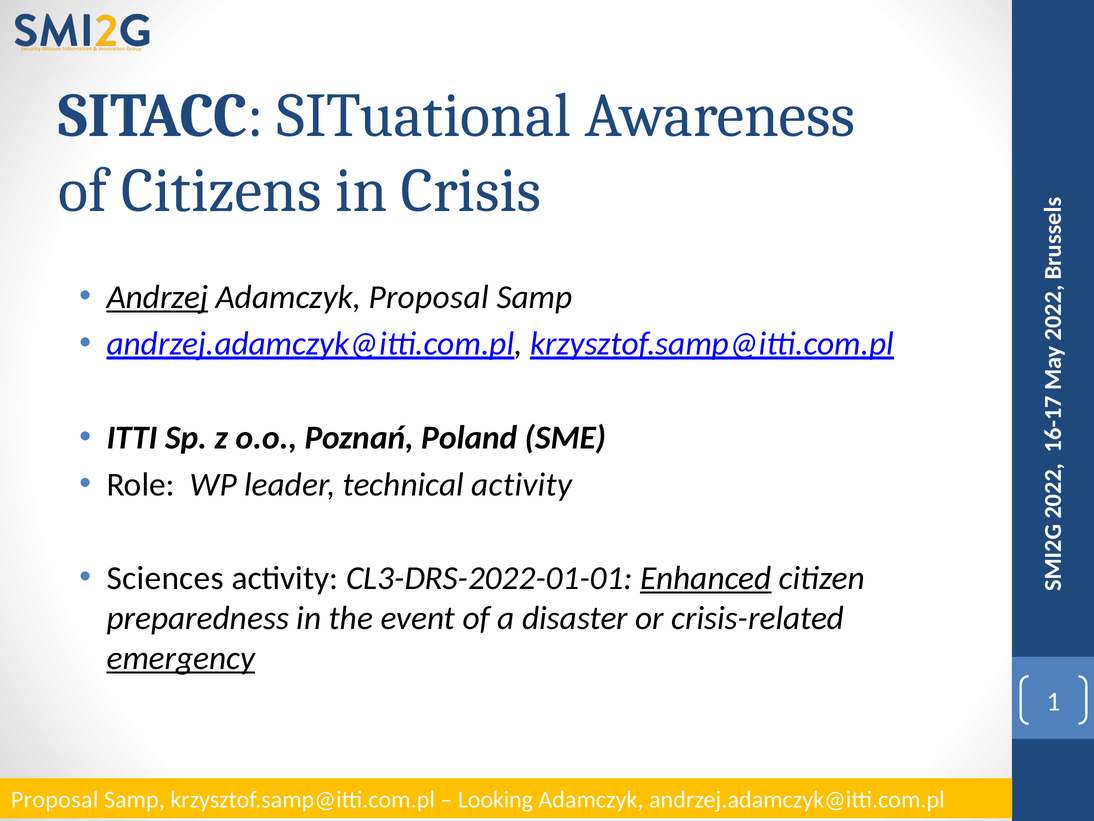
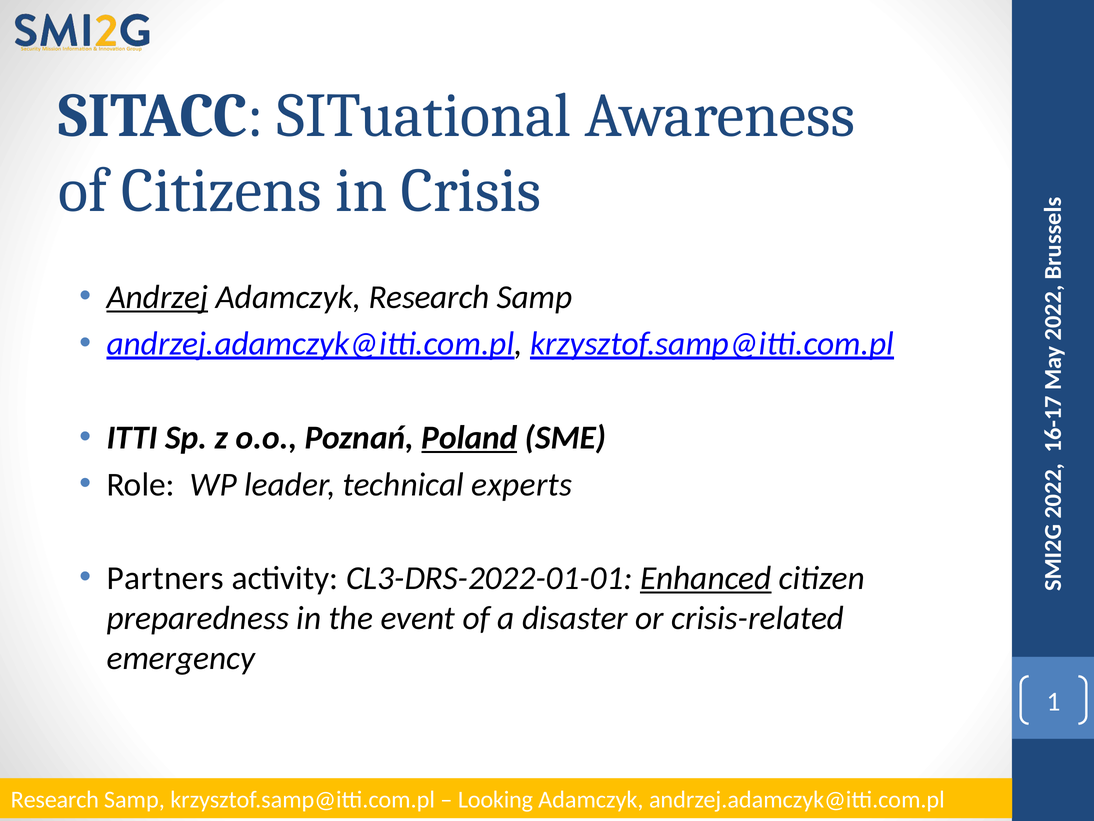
Adamczyk Proposal: Proposal -> Research
Poland underline: none -> present
technical activity: activity -> experts
Sciences: Sciences -> Partners
emergency underline: present -> none
Proposal at (55, 799): Proposal -> Research
